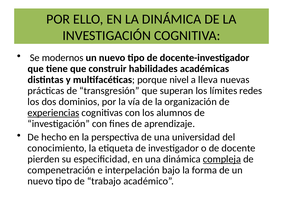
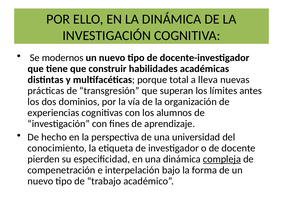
nivel: nivel -> total
redes: redes -> antes
experiencias underline: present -> none
